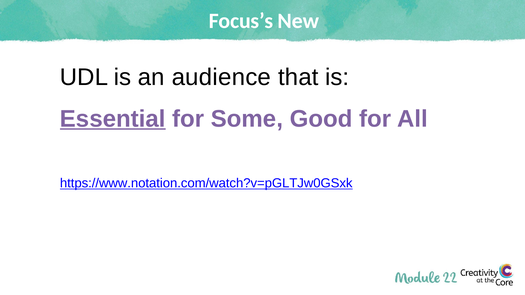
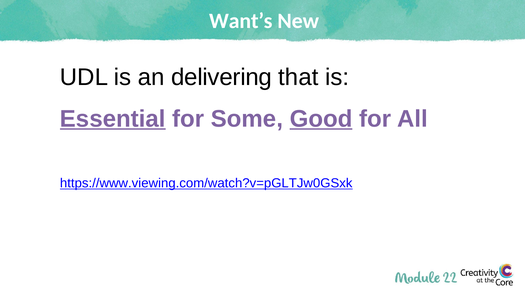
Focus’s: Focus’s -> Want’s
audience: audience -> delivering
Good underline: none -> present
https://www.notation.com/watch?v=pGLTJw0GSxk: https://www.notation.com/watch?v=pGLTJw0GSxk -> https://www.viewing.com/watch?v=pGLTJw0GSxk
